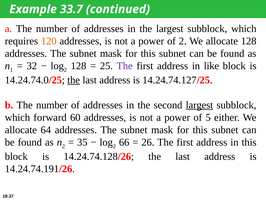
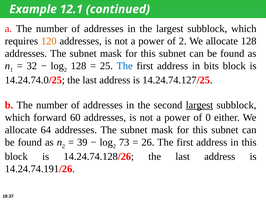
33.7: 33.7 -> 12.1
The at (125, 66) colour: purple -> blue
like: like -> bits
the at (74, 80) underline: present -> none
5: 5 -> 0
35: 35 -> 39
66: 66 -> 73
